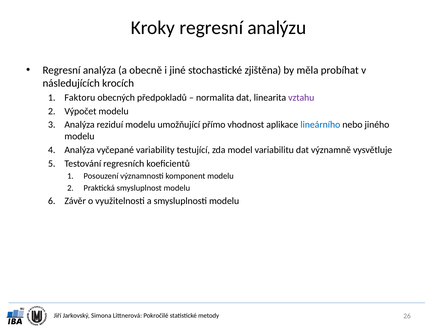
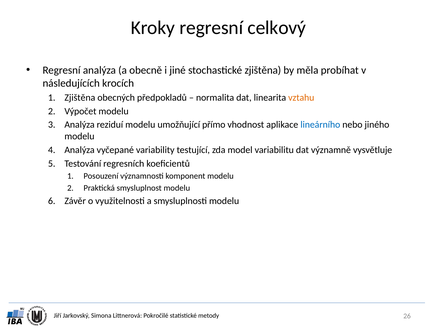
analýzu: analýzu -> celkový
Faktoru at (80, 97): Faktoru -> Zjištěna
vztahu colour: purple -> orange
